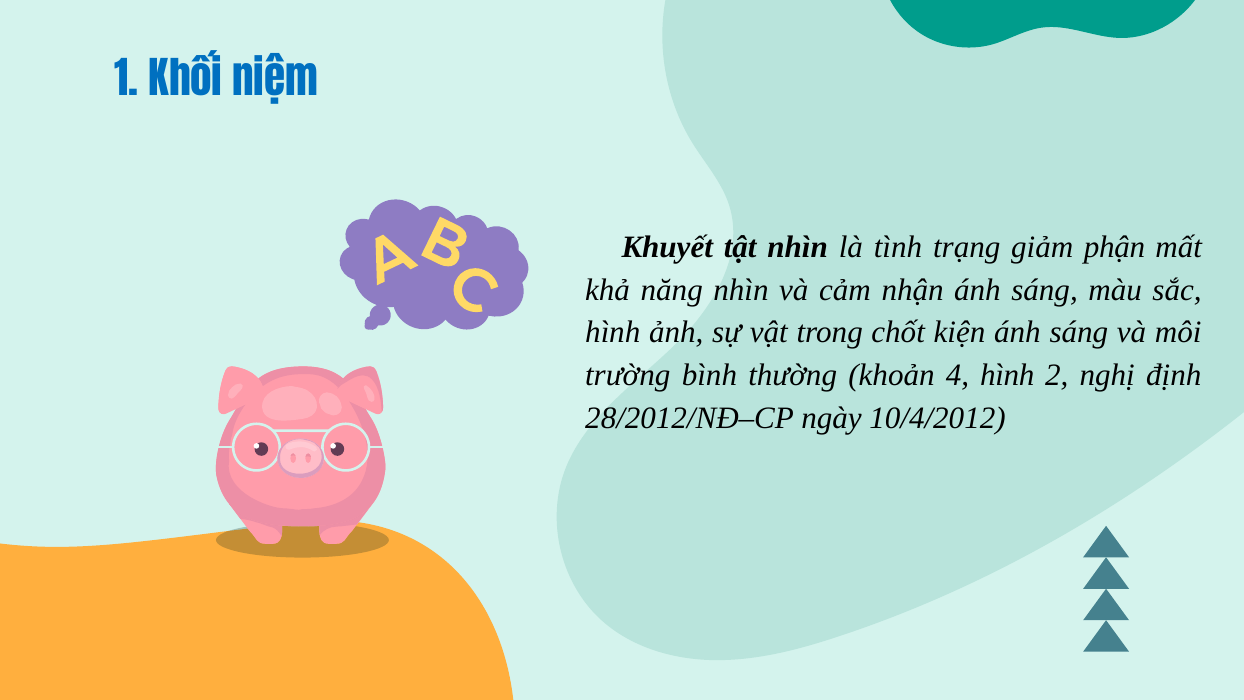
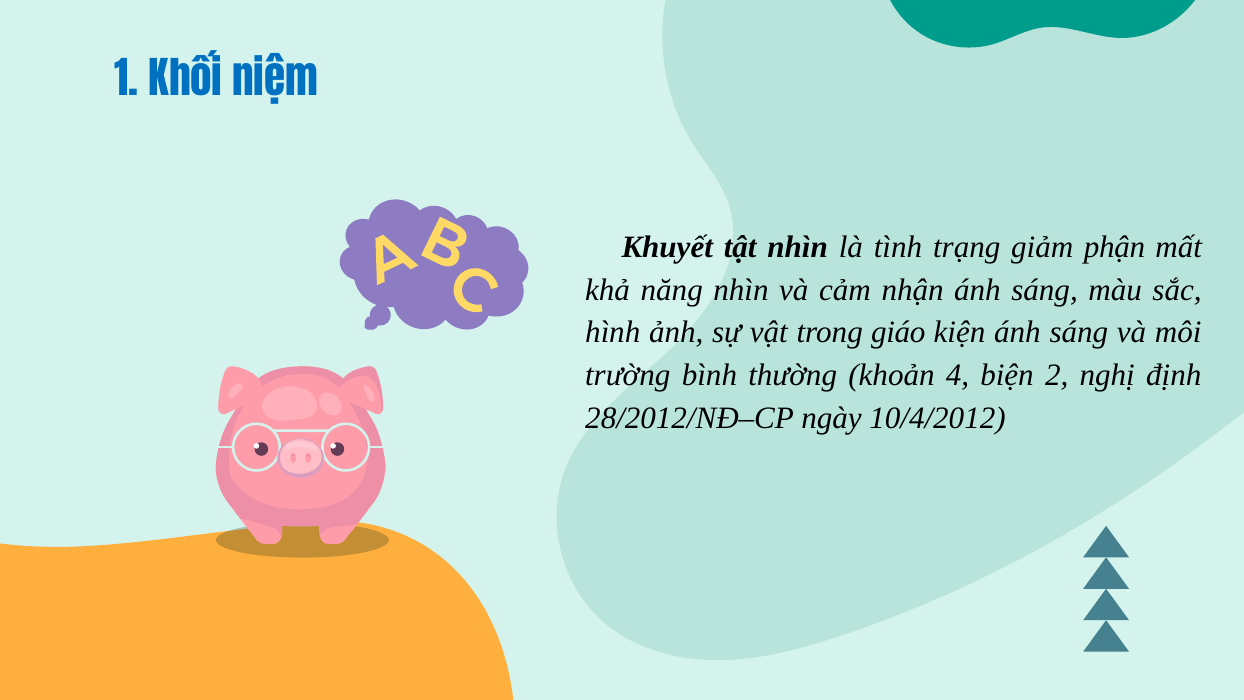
chốt: chốt -> giáo
4 hình: hình -> biện
